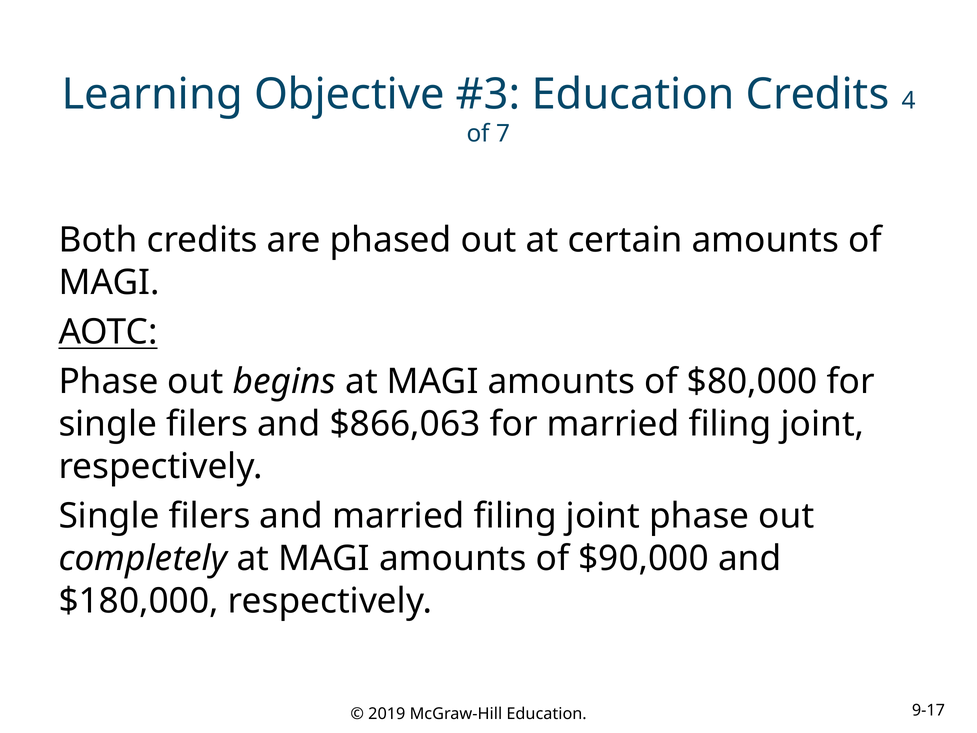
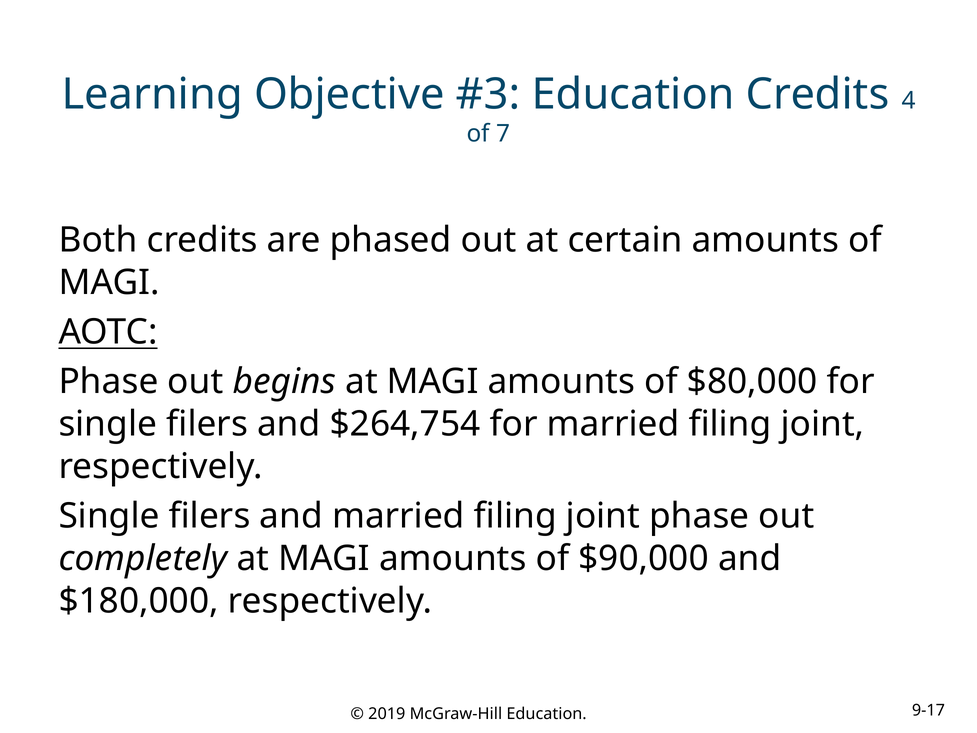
$866,063: $866,063 -> $264,754
